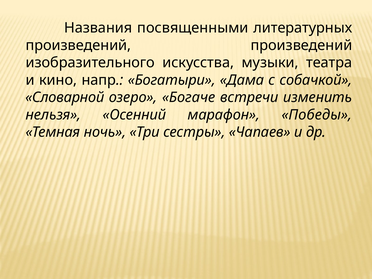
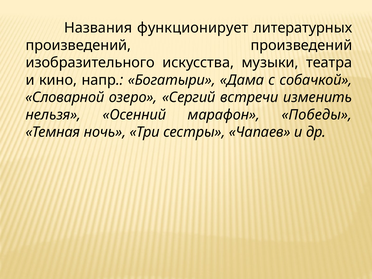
посвященными: посвященными -> функционирует
Богаче: Богаче -> Сергий
